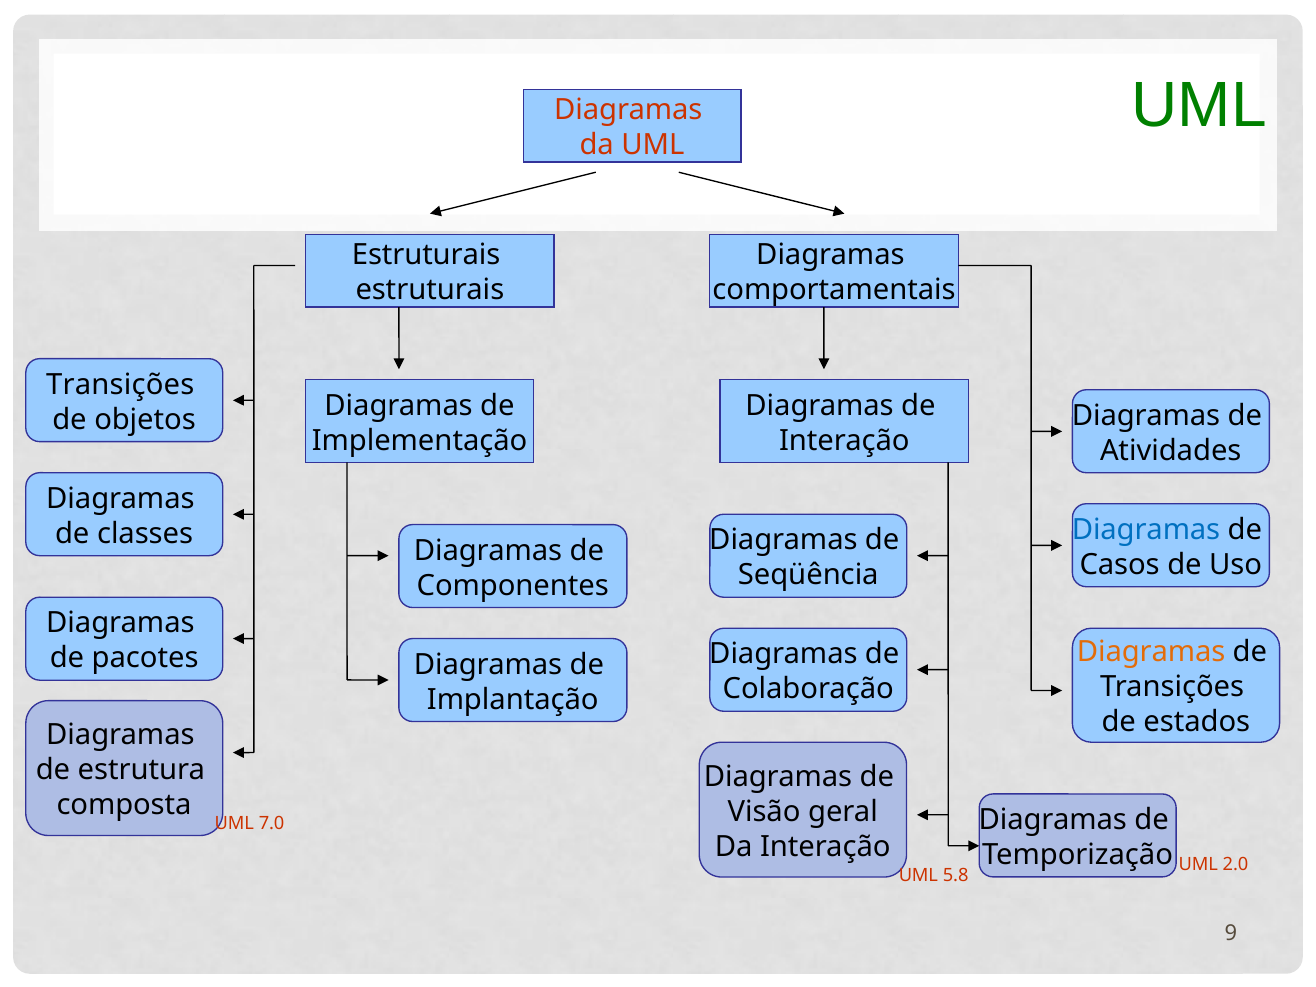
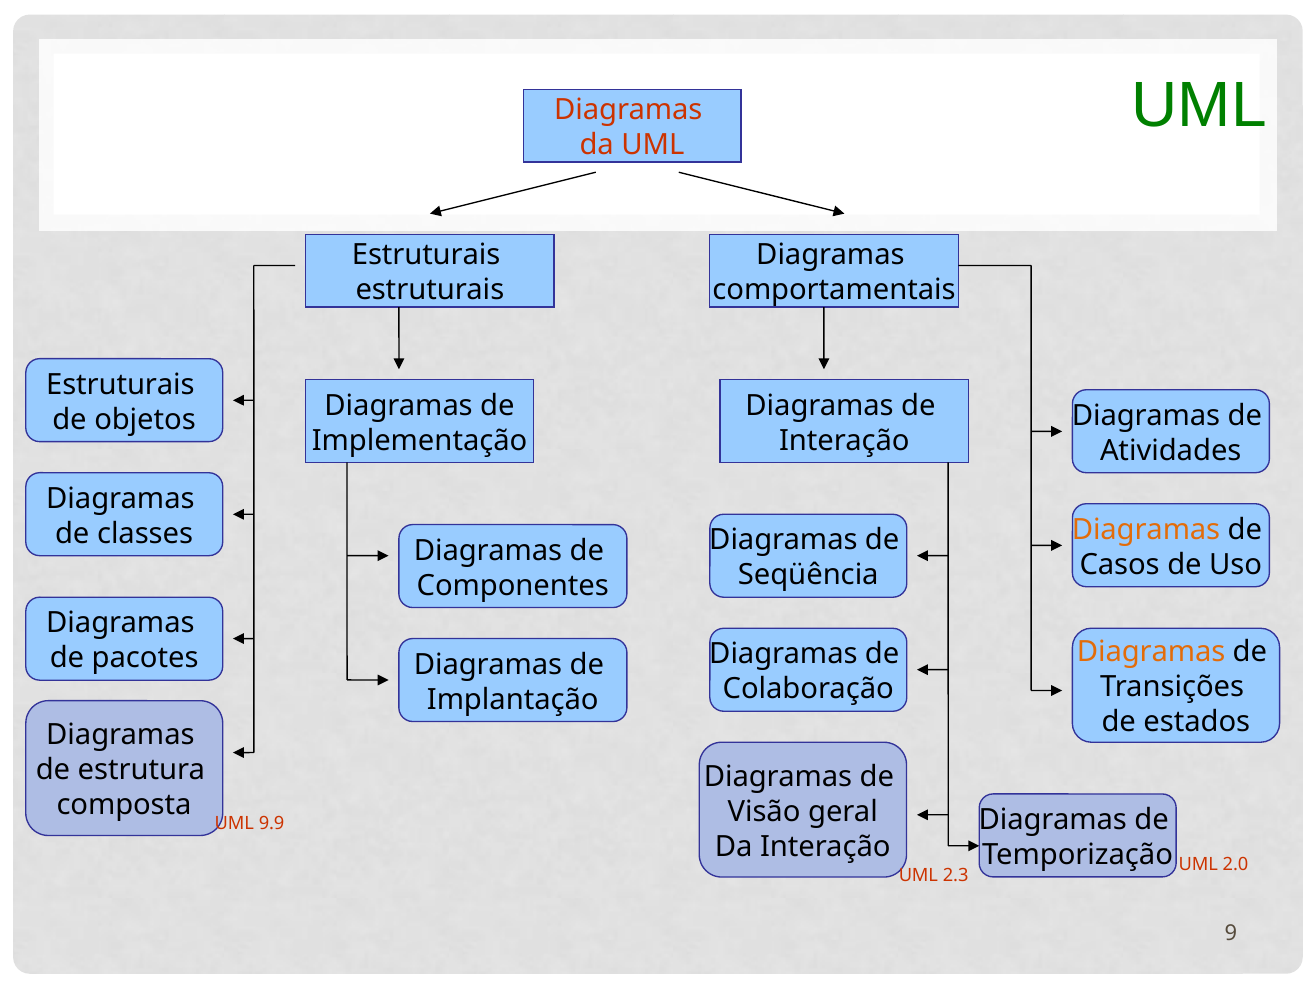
Transições at (120, 385): Transições -> Estruturais
Diagramas at (1146, 530) colour: blue -> orange
7.0: 7.0 -> 9.9
5.8: 5.8 -> 2.3
